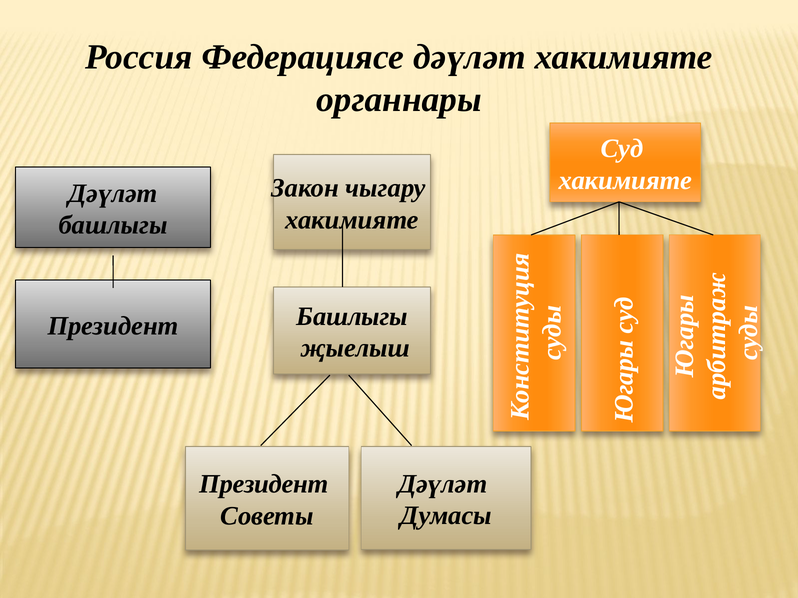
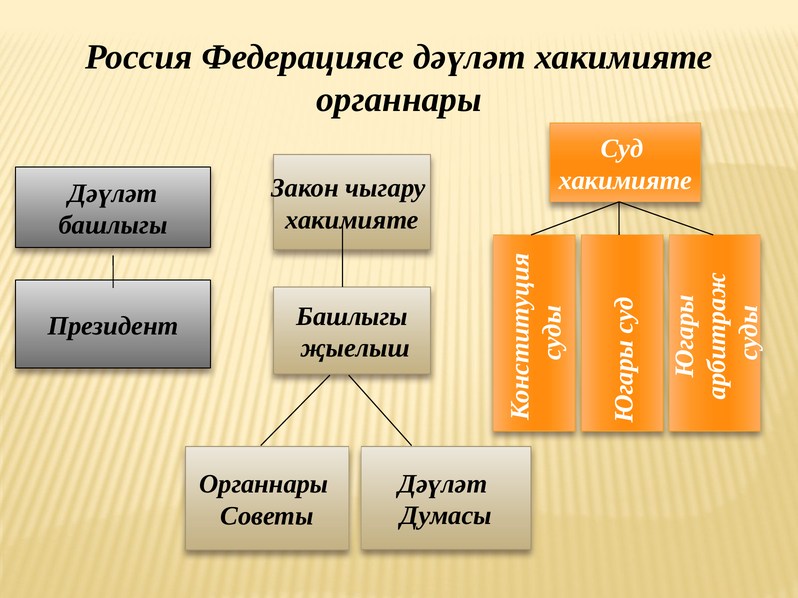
Президент at (264, 485): Президент -> Органнары
